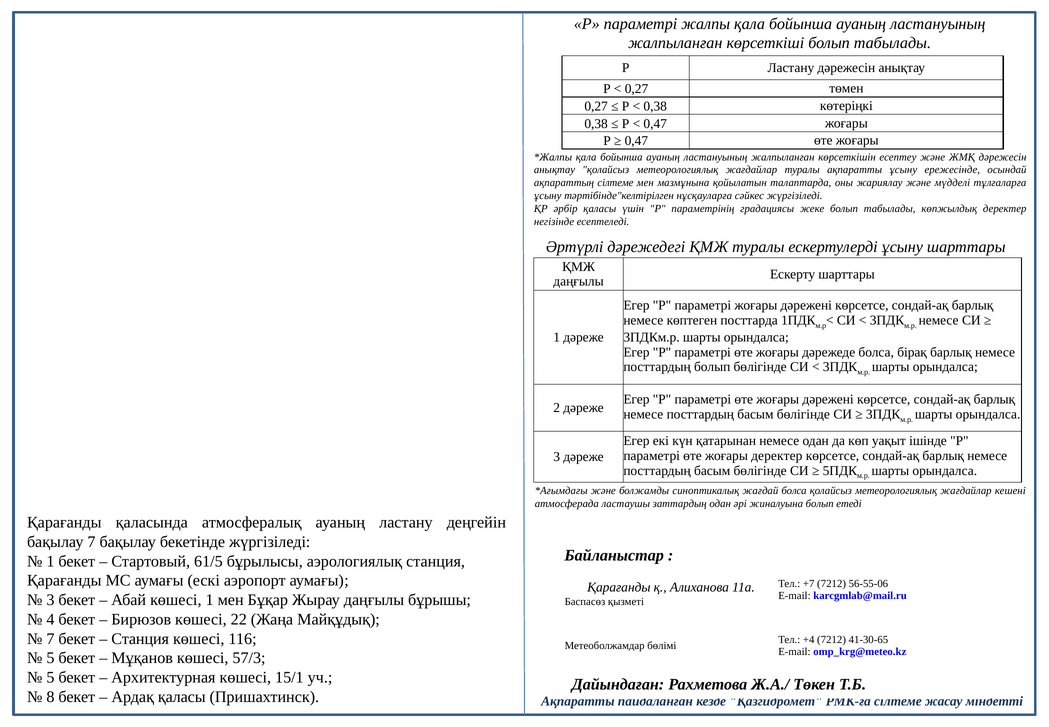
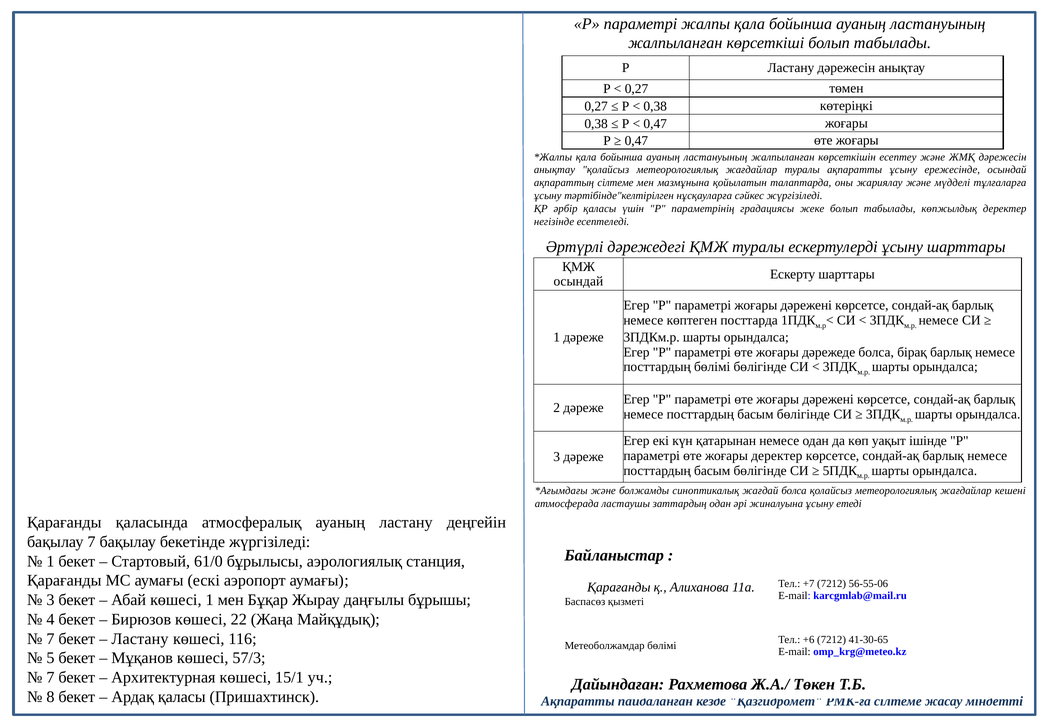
даңғылы at (579, 281): даңғылы -> осындай
посттардың болып: болып -> бөлімі
жиналуына болып: болып -> ұсыну
61/5: 61/5 -> 61/0
Станция at (140, 638): Станция -> Ластану
+4: +4 -> +6
5 at (50, 677): 5 -> 7
